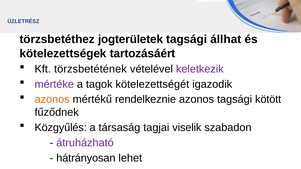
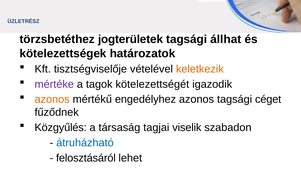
tartozásáért: tartozásáért -> határozatok
törzsbetétének: törzsbetétének -> tisztségviselője
keletkezik colour: purple -> orange
rendelkeznie: rendelkeznie -> engedélyhez
kötött: kötött -> céget
átruházható colour: purple -> blue
hátrányosan: hátrányosan -> felosztásáról
